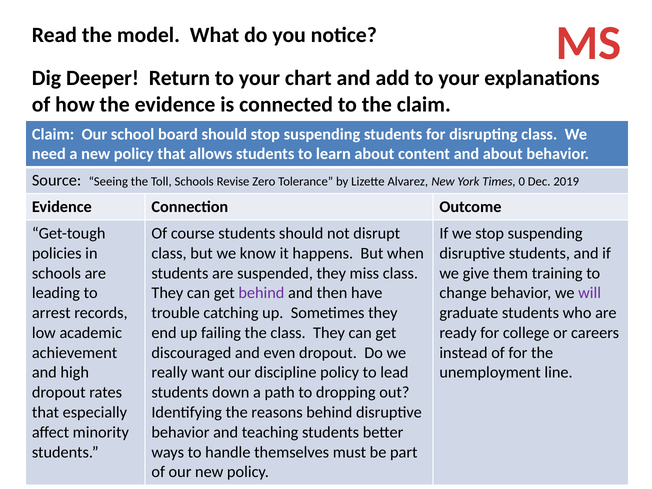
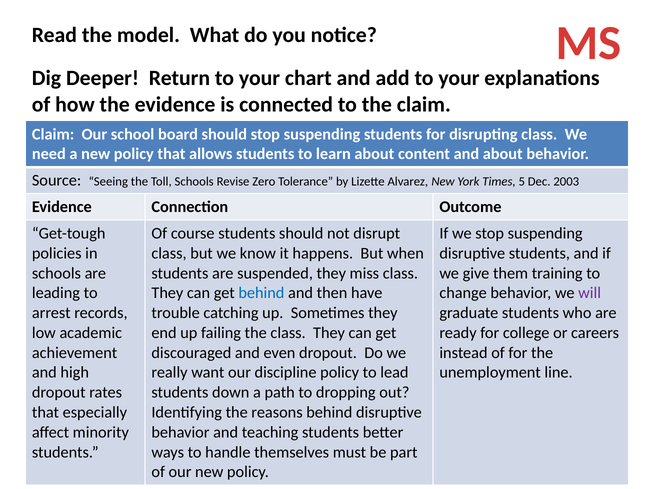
0: 0 -> 5
2019: 2019 -> 2003
behind at (261, 293) colour: purple -> blue
